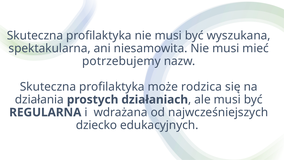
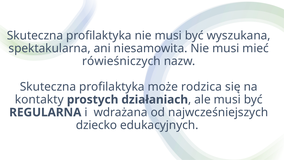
potrzebujemy: potrzebujemy -> rówieśniczych
działania: działania -> kontakty
